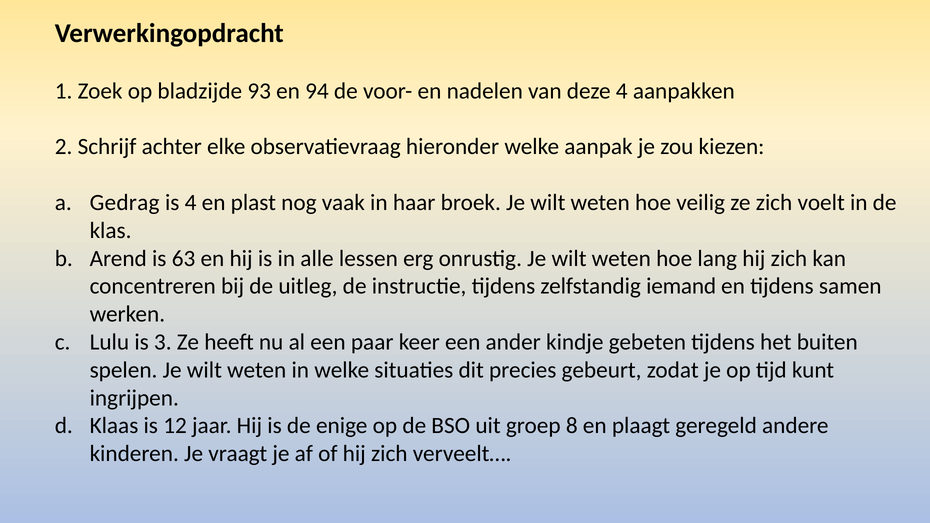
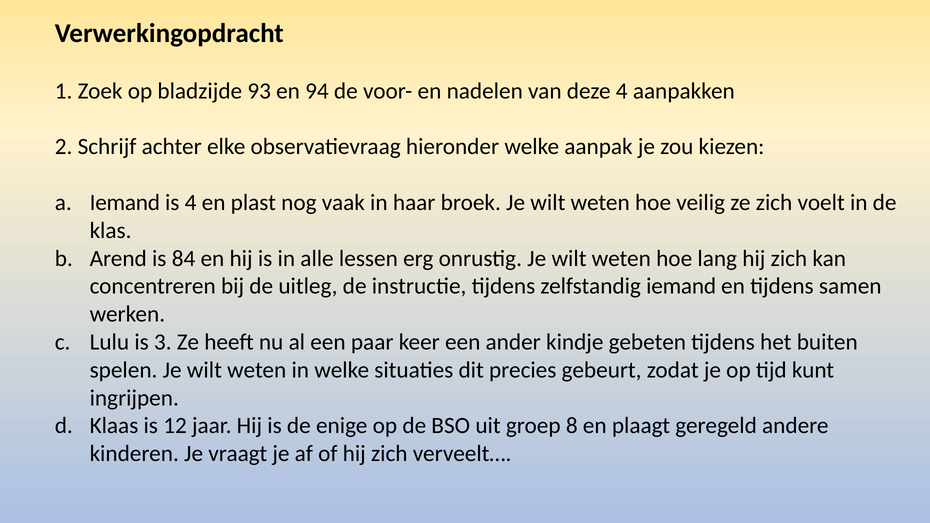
Gedrag at (125, 203): Gedrag -> Iemand
63: 63 -> 84
